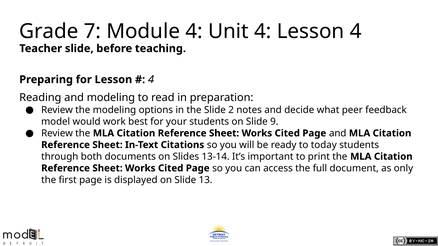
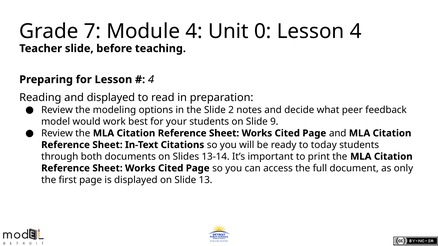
Unit 4: 4 -> 0
and modeling: modeling -> displayed
